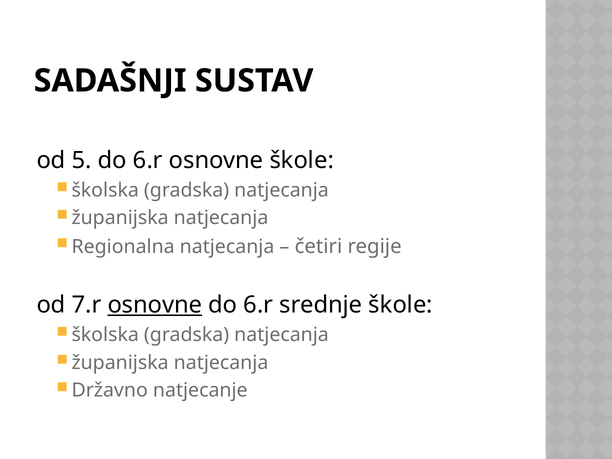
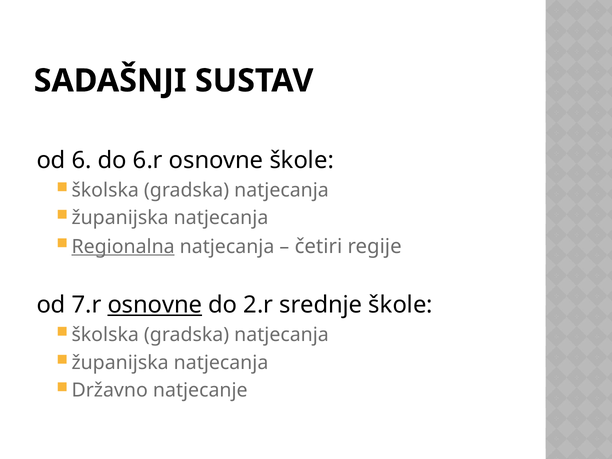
5: 5 -> 6
Regionalna underline: none -> present
6.r at (258, 305): 6.r -> 2.r
